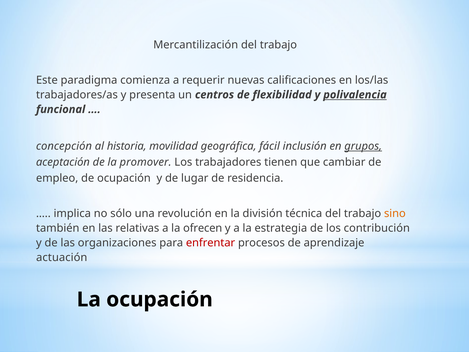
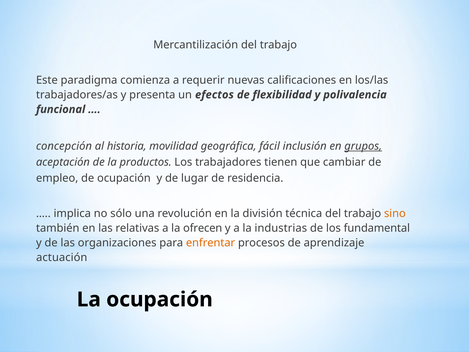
centros: centros -> efectos
polivalencia underline: present -> none
promover: promover -> productos
estrategia: estrategia -> industrias
contribución: contribución -> fundamental
enfrentar colour: red -> orange
